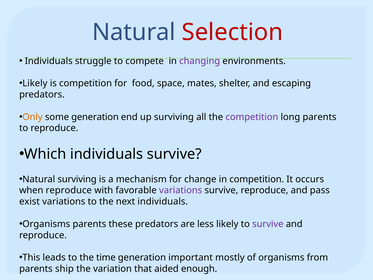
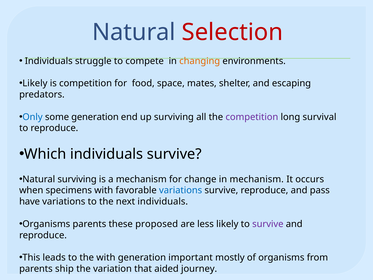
changing colour: purple -> orange
Only colour: orange -> blue
long parents: parents -> survival
in competition: competition -> mechanism
when reproduce: reproduce -> specimens
variations at (181, 190) colour: purple -> blue
exist: exist -> have
these predators: predators -> proposed
the time: time -> with
enough: enough -> journey
